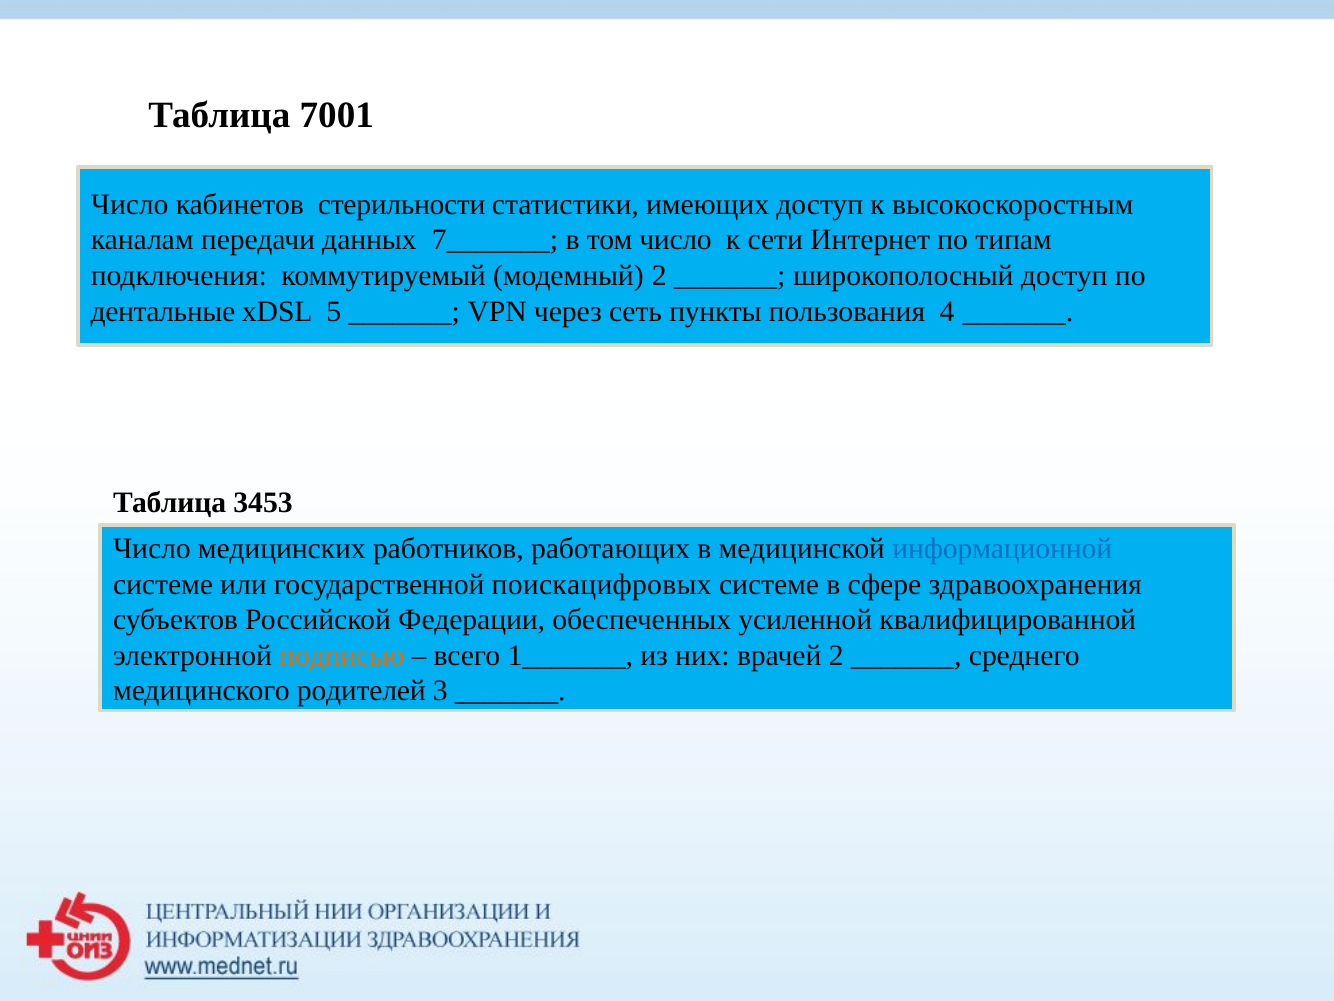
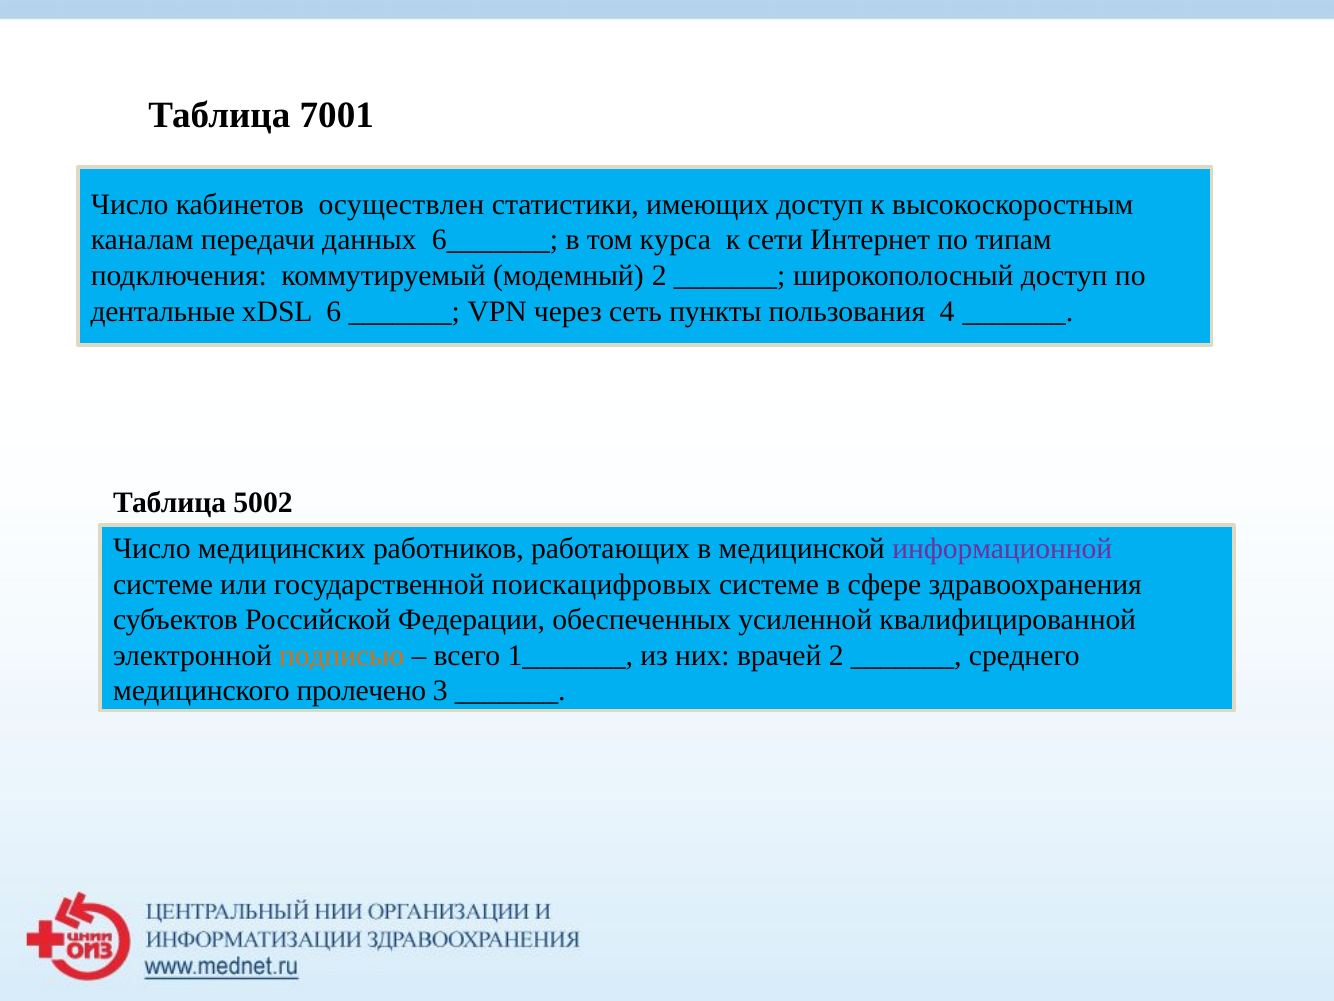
стерильности: стерильности -> осуществлен
7_______: 7_______ -> 6_______
том число: число -> курса
5: 5 -> 6
3453: 3453 -> 5002
информационной colour: blue -> purple
родителей: родителей -> пролечено
